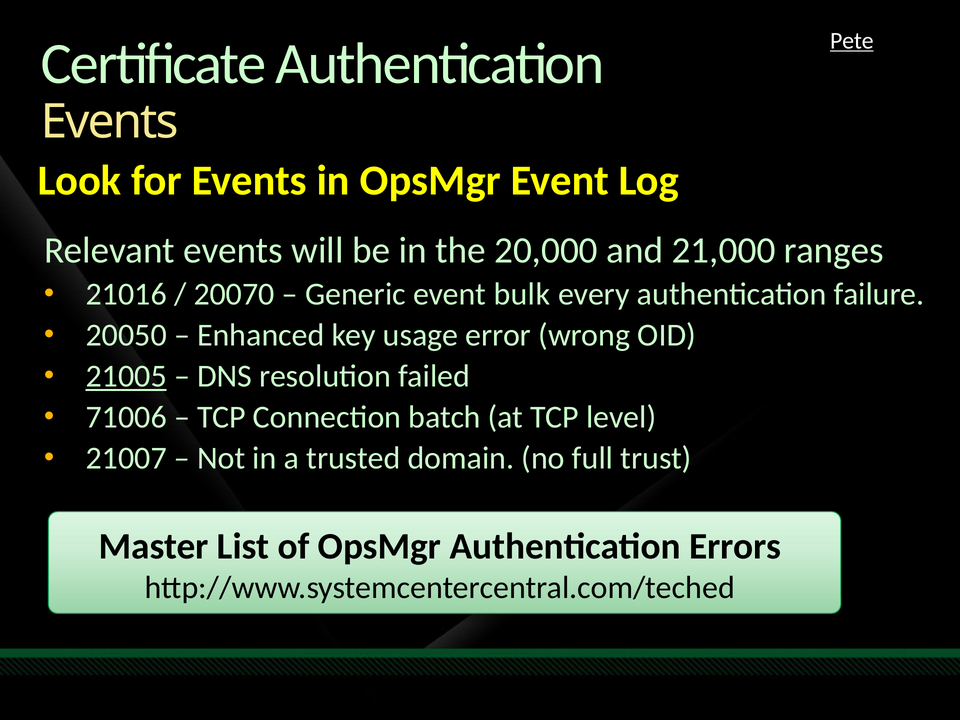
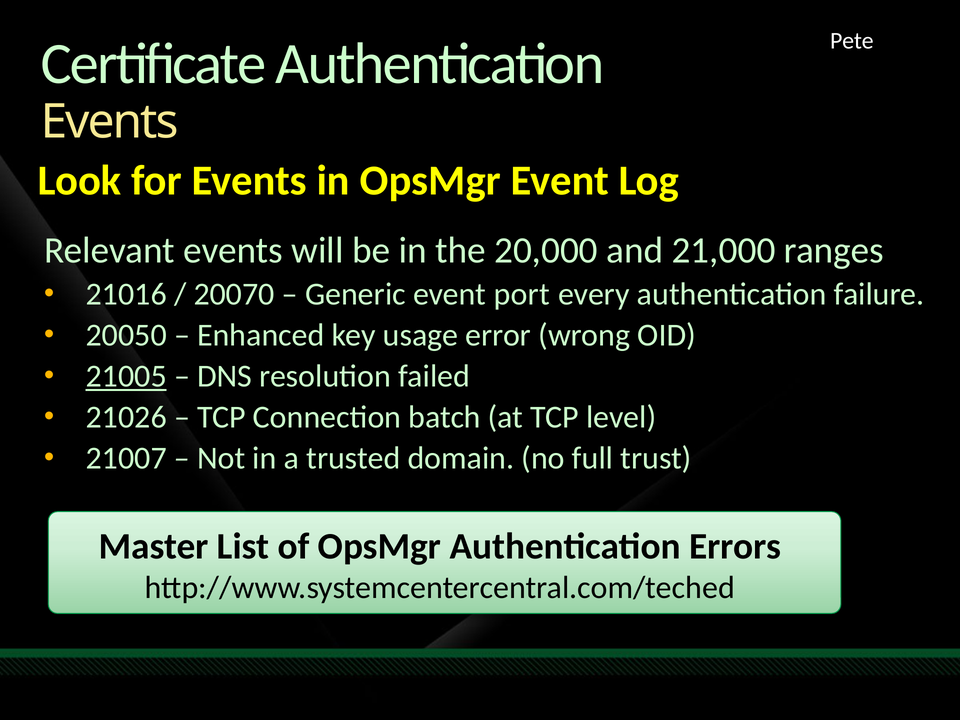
Pete underline: present -> none
bulk: bulk -> port
71006: 71006 -> 21026
